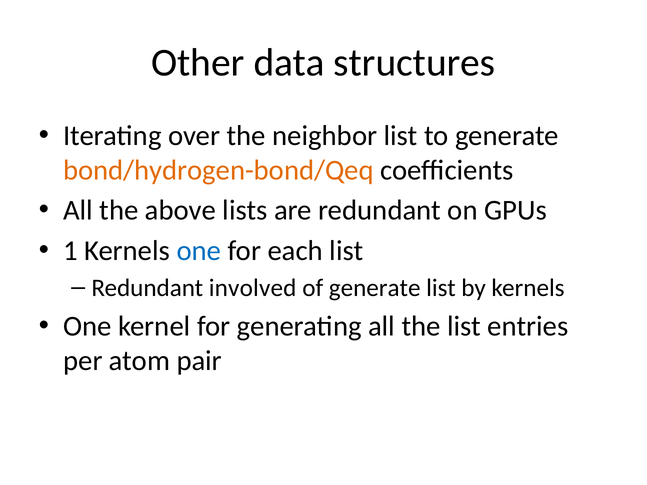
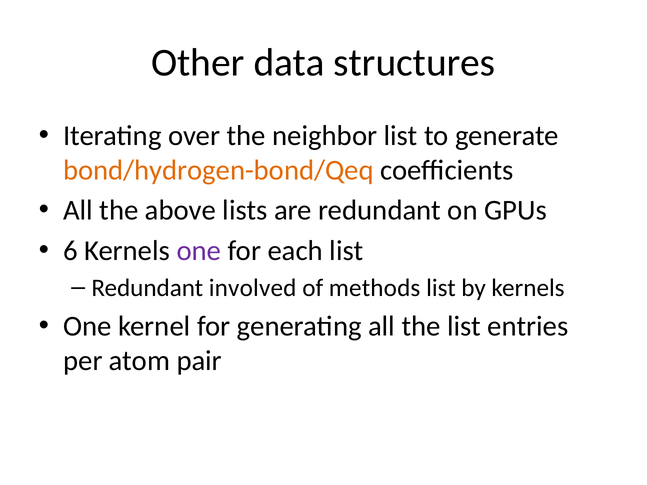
1: 1 -> 6
one at (199, 251) colour: blue -> purple
of generate: generate -> methods
